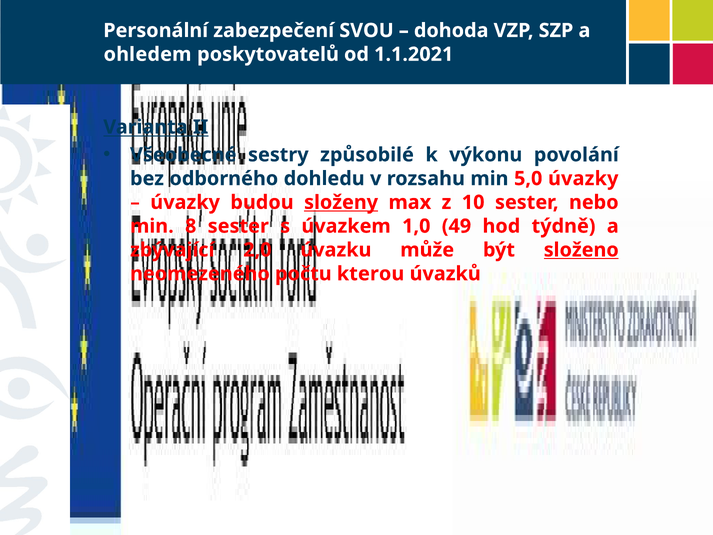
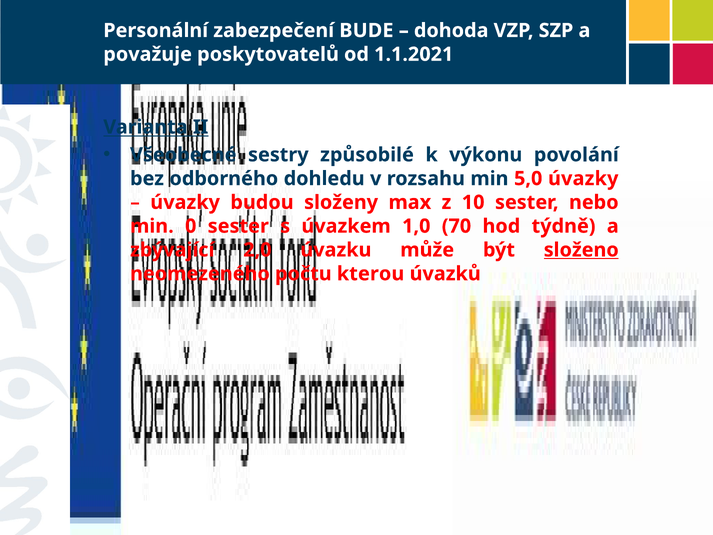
SVOU: SVOU -> BUDE
ohledem: ohledem -> považuje
složeny underline: present -> none
8: 8 -> 0
49: 49 -> 70
